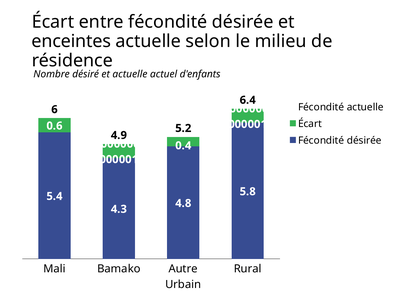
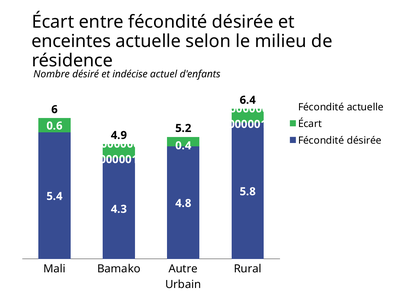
et actuelle: actuelle -> indécise
